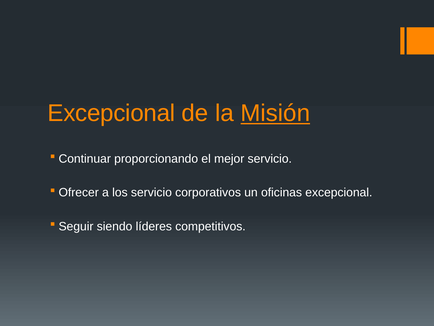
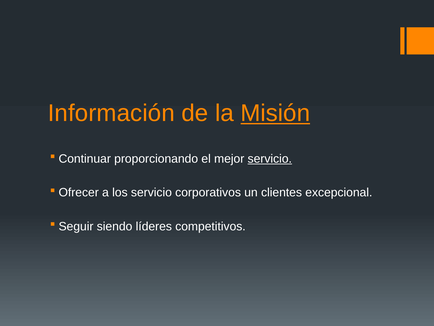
Excepcional at (111, 113): Excepcional -> Información
servicio at (270, 159) underline: none -> present
oficinas: oficinas -> clientes
